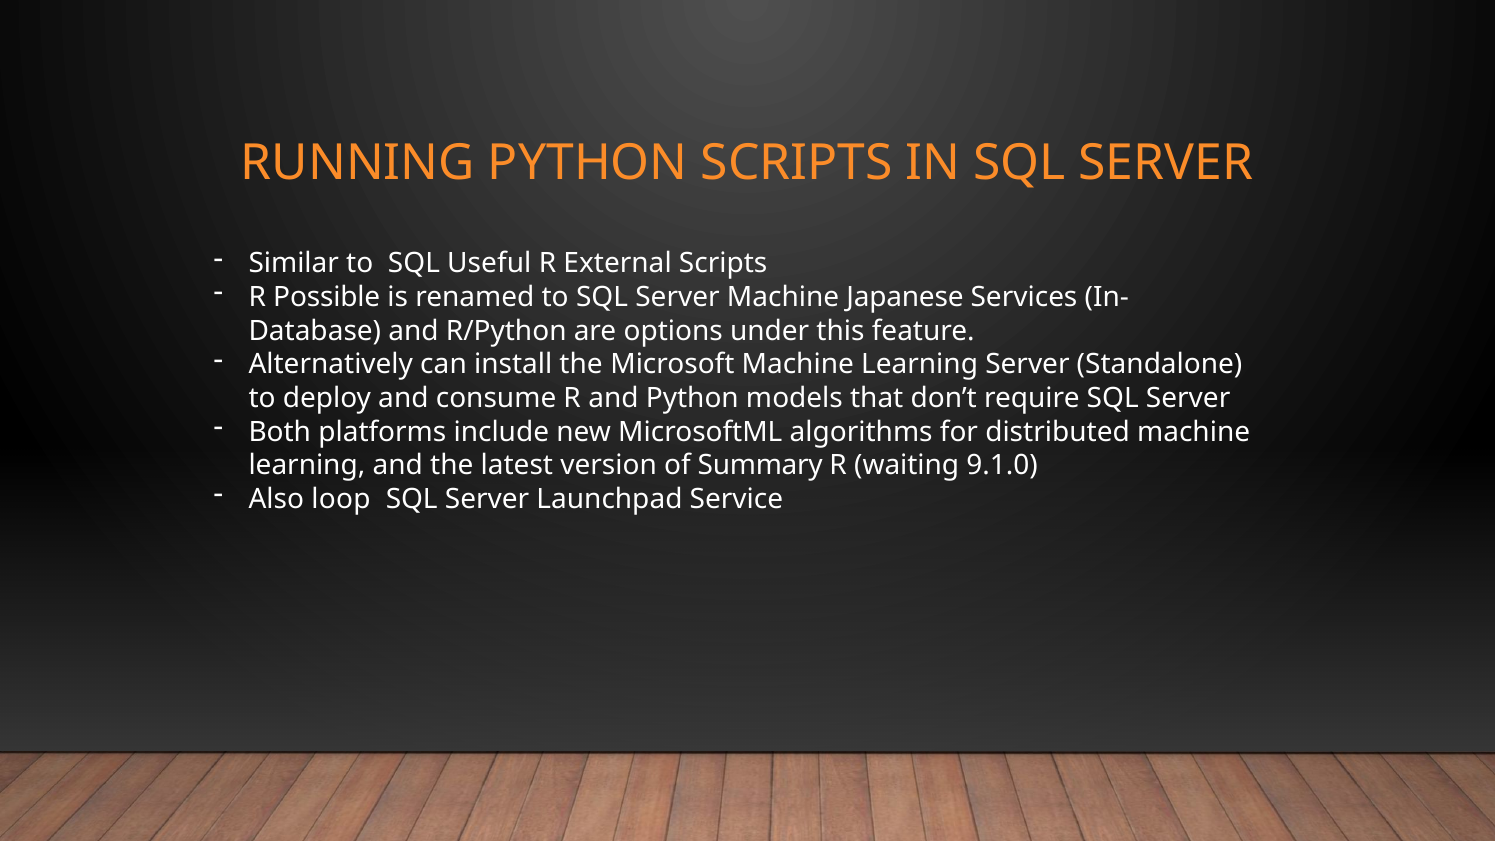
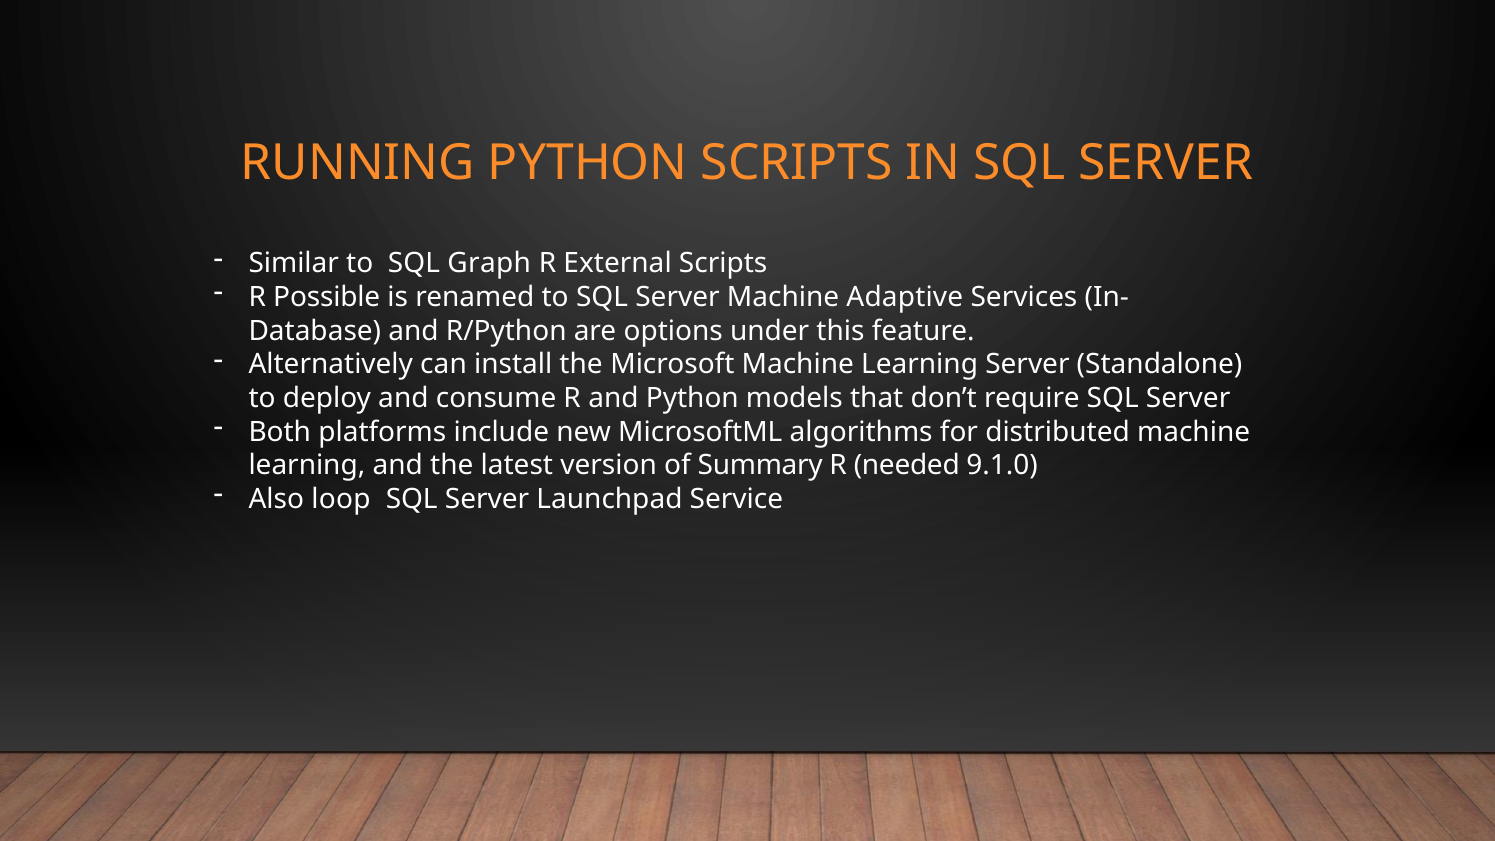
Useful: Useful -> Graph
Japanese: Japanese -> Adaptive
waiting: waiting -> needed
